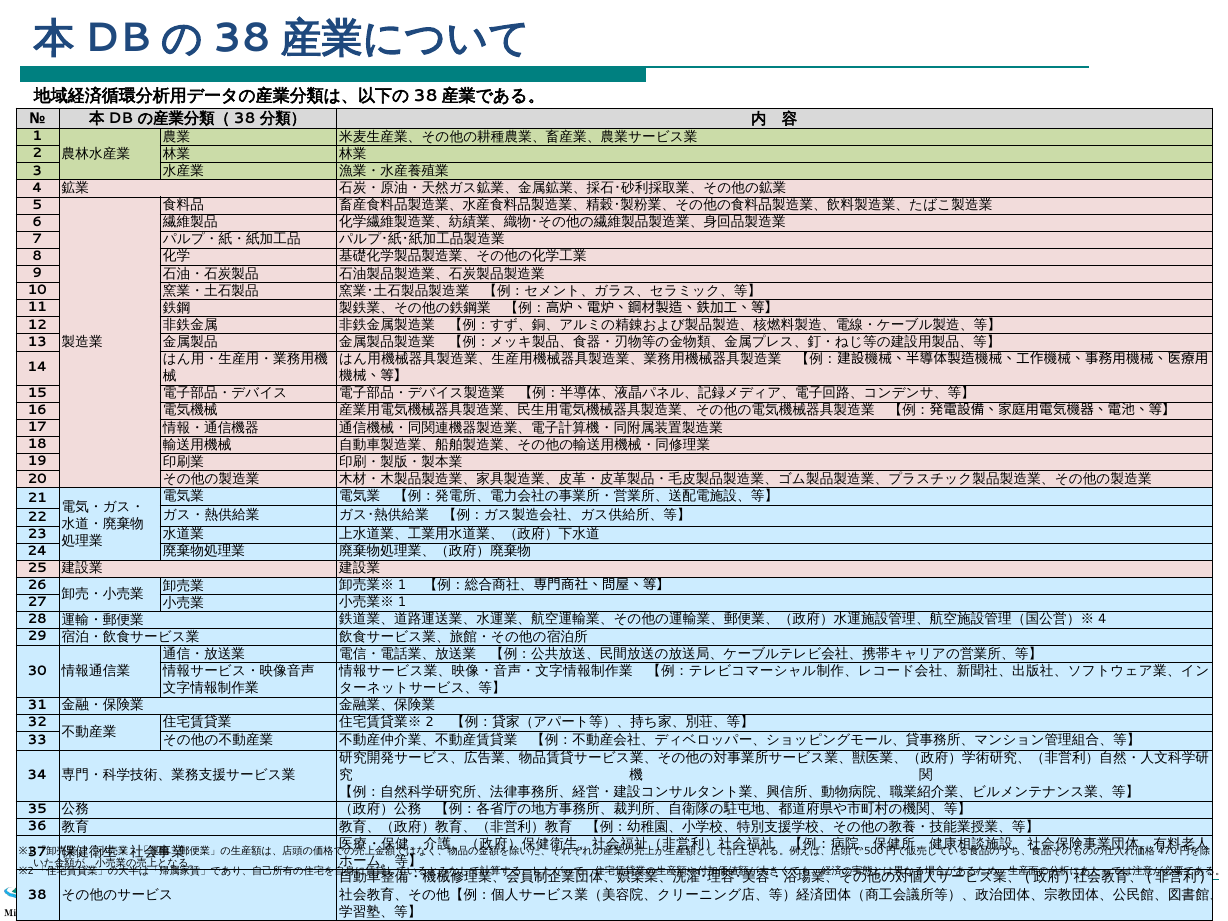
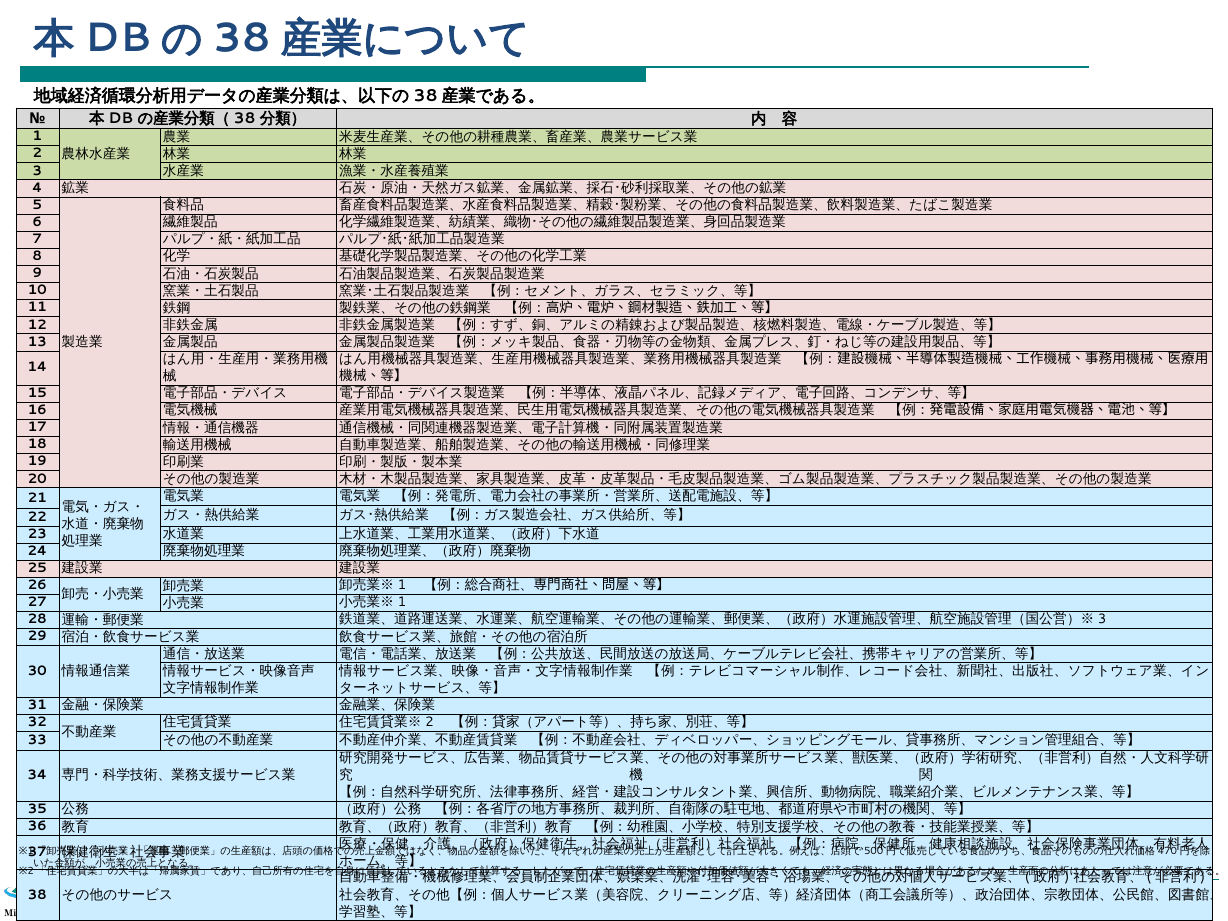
4 at (1102, 619): 4 -> 3
